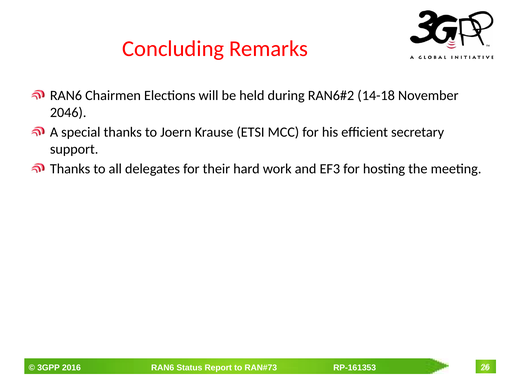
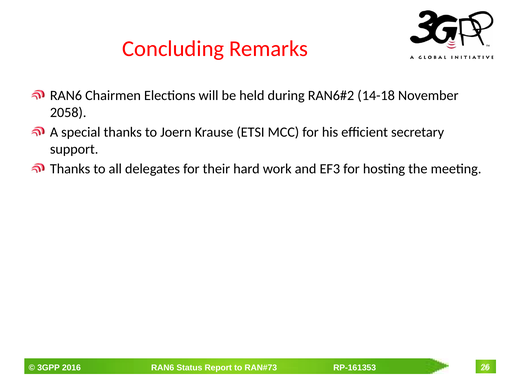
2046: 2046 -> 2058
